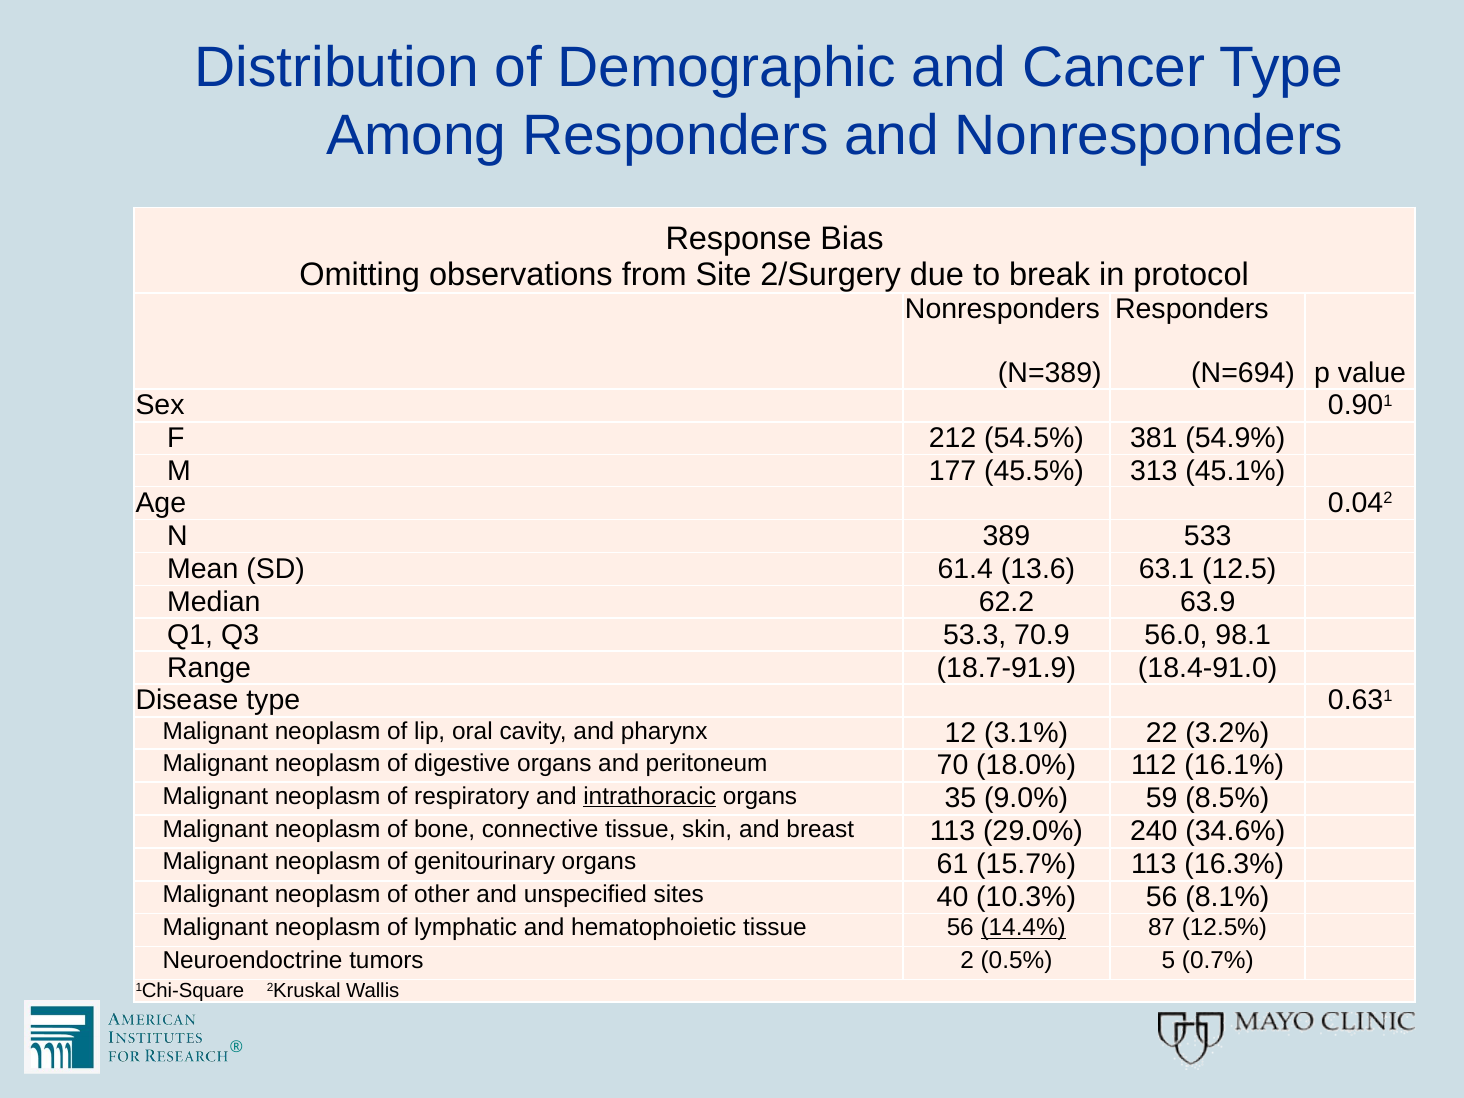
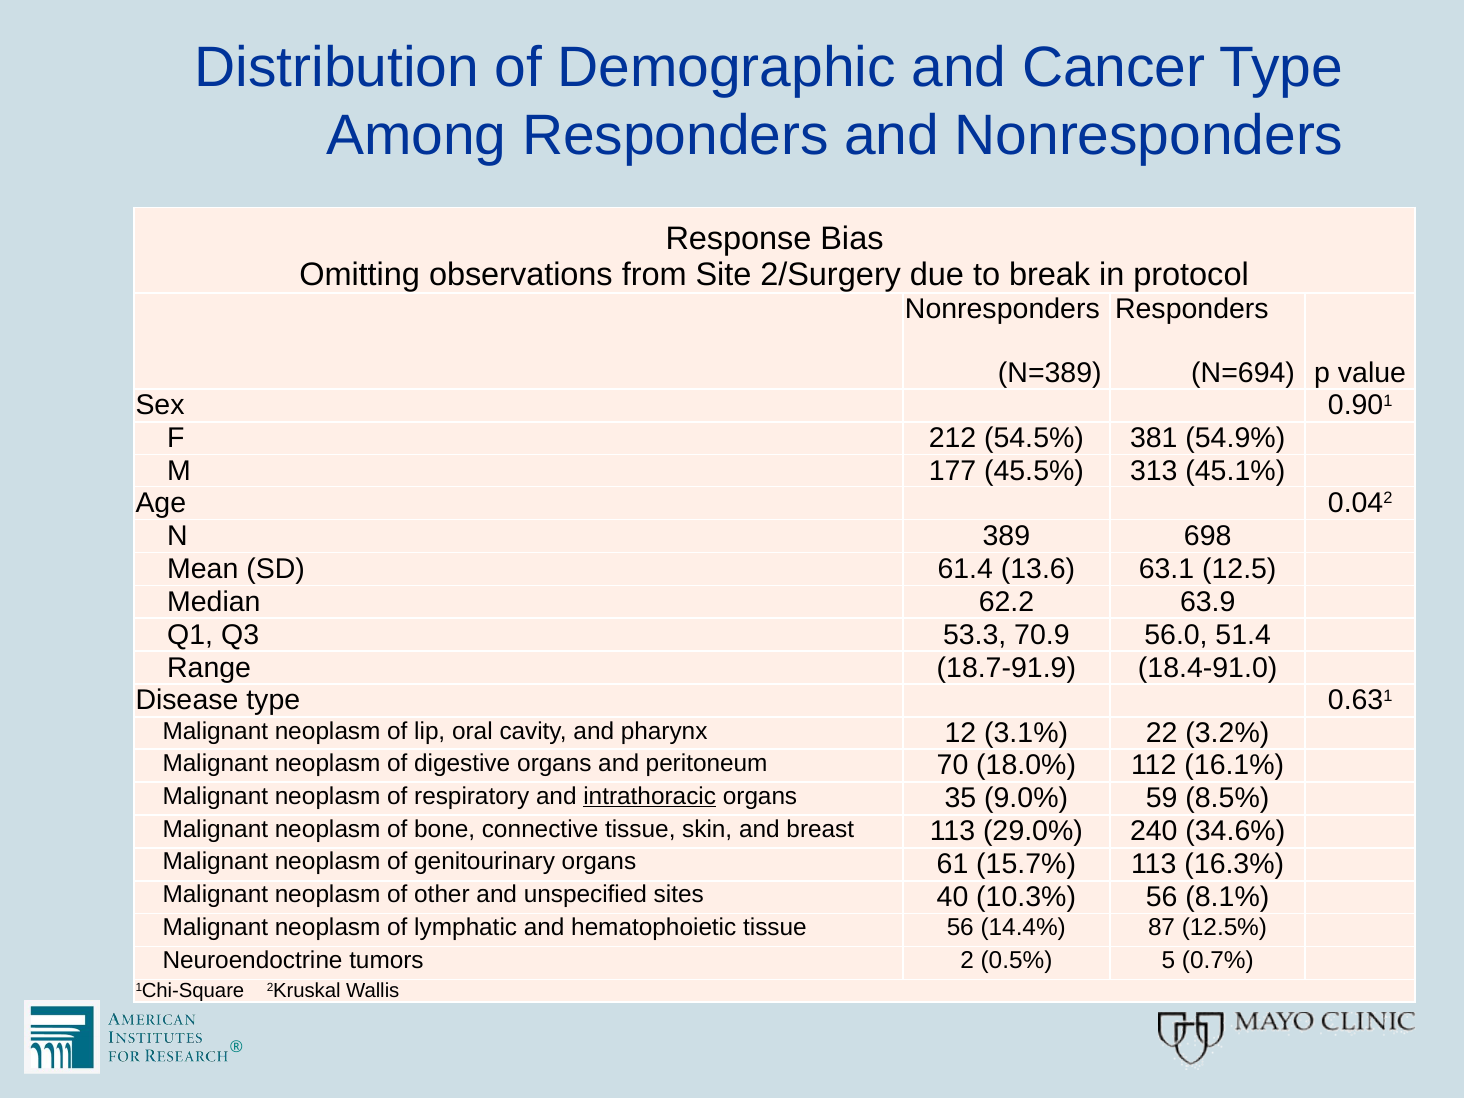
533: 533 -> 698
98.1: 98.1 -> 51.4
14.4% underline: present -> none
